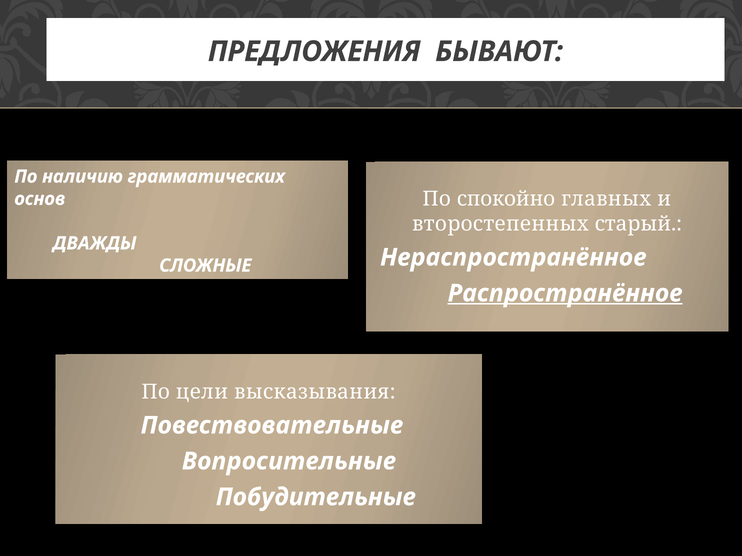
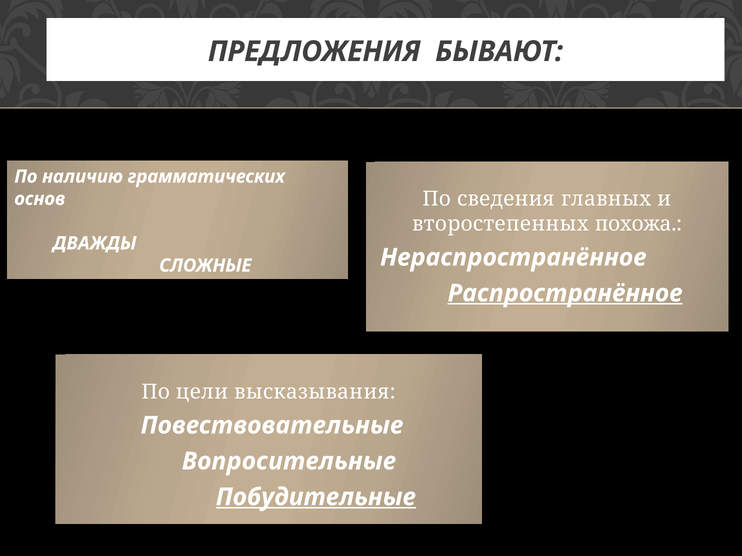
спокойно: спокойно -> сведения
старый: старый -> похожа
Побудительные underline: none -> present
